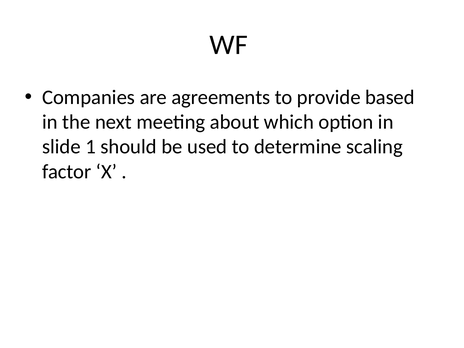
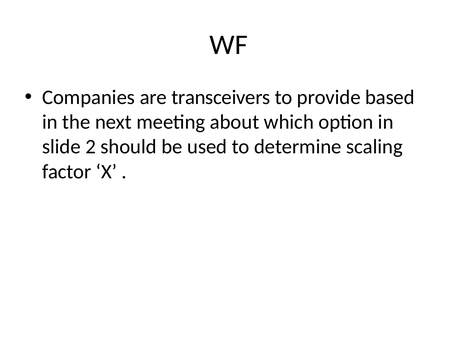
agreements: agreements -> transceivers
1: 1 -> 2
